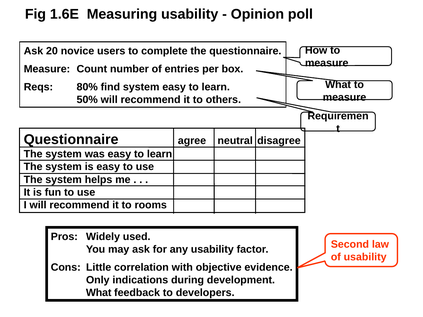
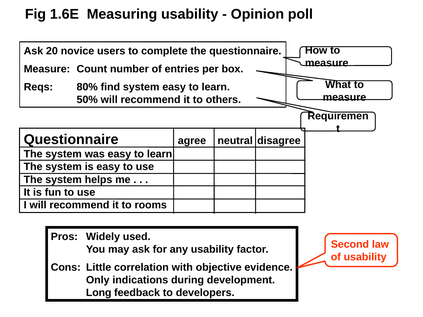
What at (99, 293): What -> Long
